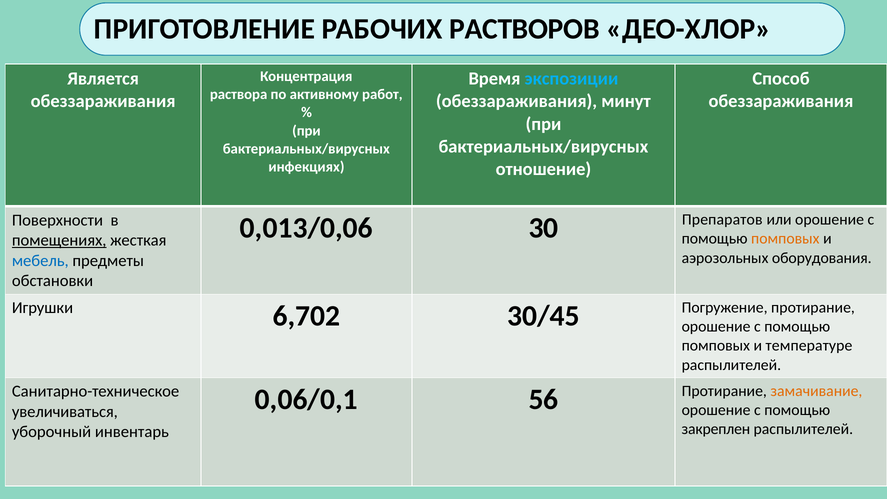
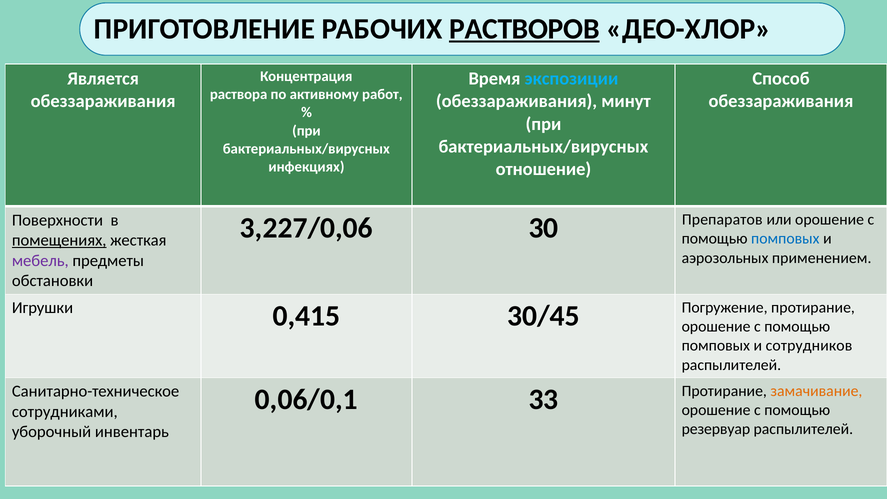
РАСТВОРОВ underline: none -> present
0,013/0,06: 0,013/0,06 -> 3,227/0,06
помповых at (785, 239) colour: orange -> blue
оборудования: оборудования -> применением
мебель colour: blue -> purple
6,702: 6,702 -> 0,415
температуре: температуре -> сотрудников
56: 56 -> 33
увеличиваться: увеличиваться -> сотрудниками
закреплен: закреплен -> резервуар
